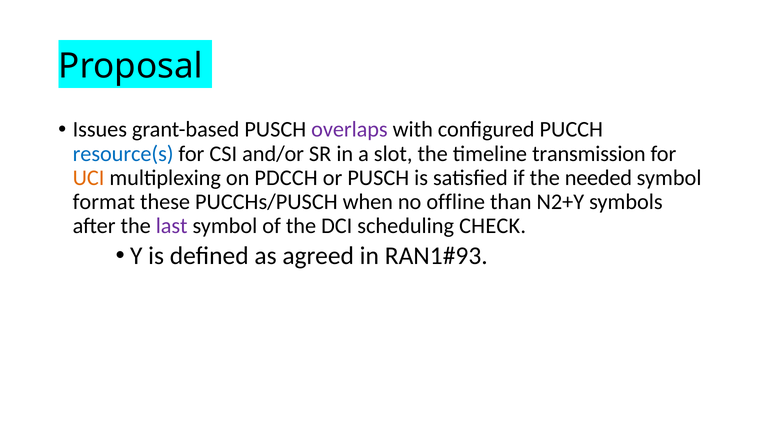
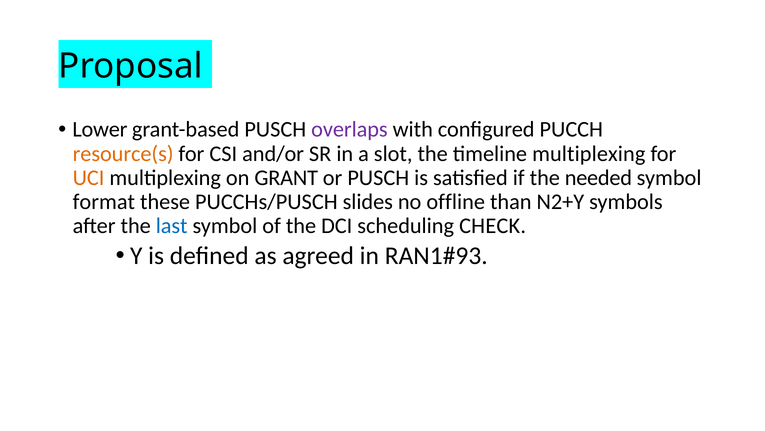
Issues: Issues -> Lower
resource(s colour: blue -> orange
timeline transmission: transmission -> multiplexing
PDCCH: PDCCH -> GRANT
when: when -> slides
last colour: purple -> blue
